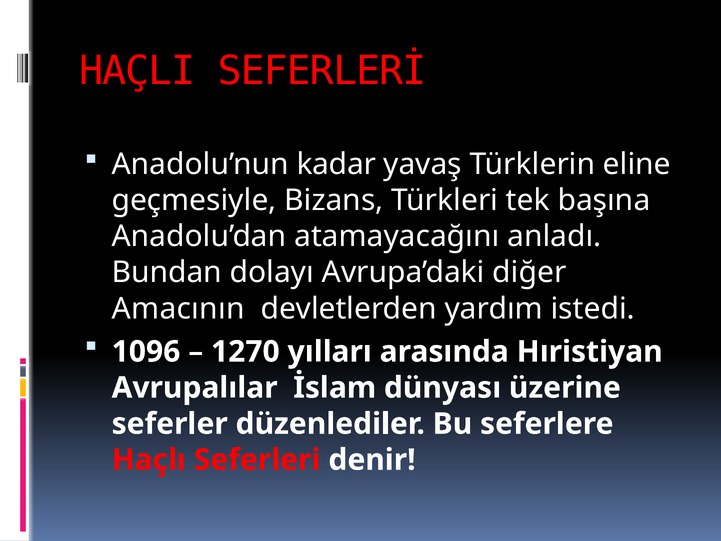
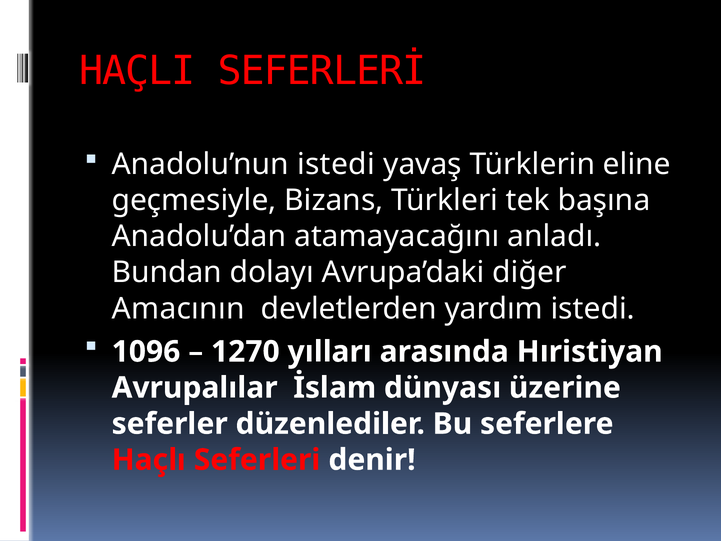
Anadolu’nun kadar: kadar -> istedi
